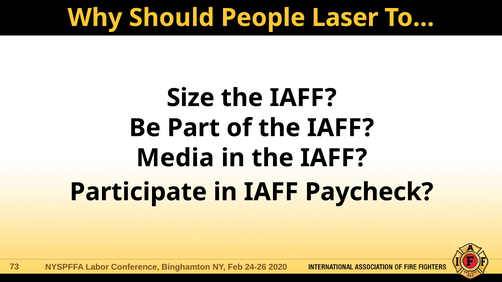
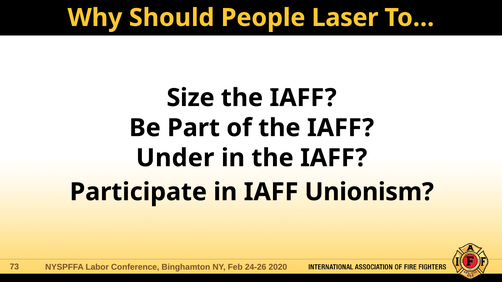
Media: Media -> Under
Paycheck: Paycheck -> Unionism
